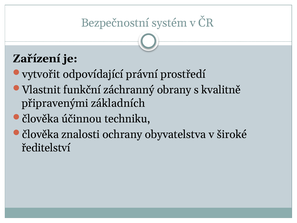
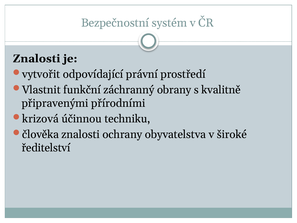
Zařízení at (37, 59): Zařízení -> Znalosti
základních: základních -> přírodními
člověka at (40, 119): člověka -> krizová
